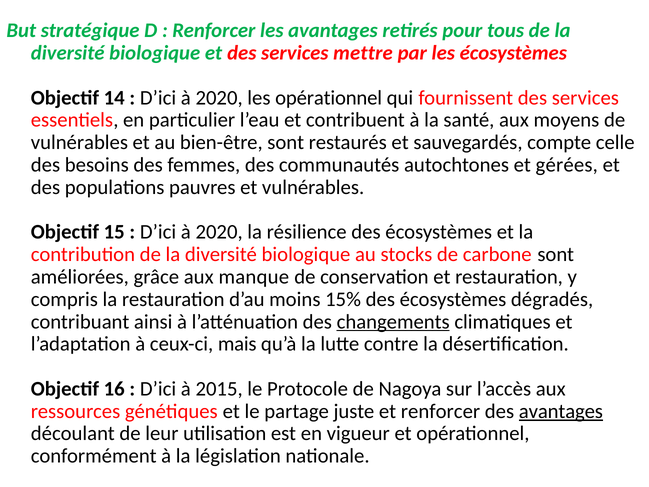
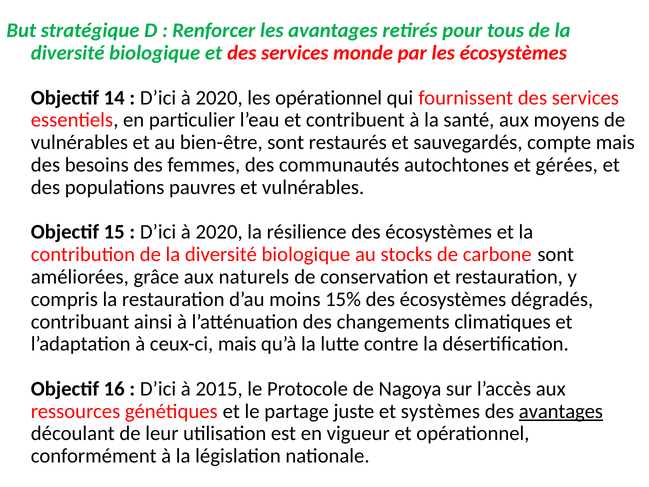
mettre: mettre -> monde
compte celle: celle -> mais
manque: manque -> naturels
changements underline: present -> none
et renforcer: renforcer -> systèmes
